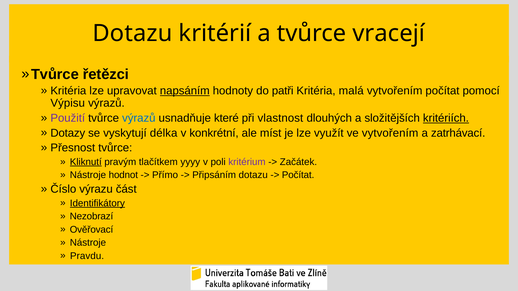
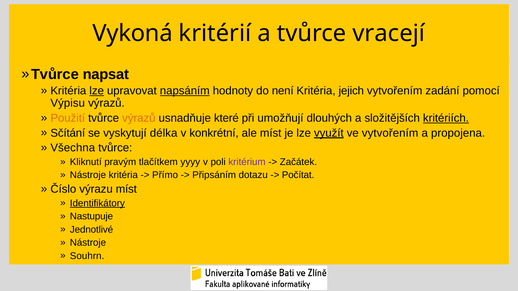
Dotazu at (132, 33): Dotazu -> Vykoná
řetězci: řetězci -> napsat
lze at (97, 91) underline: none -> present
patři: patři -> není
malá: malá -> jejich
vytvořením počítat: počítat -> zadání
Použití colour: purple -> orange
výrazů at (139, 118) colour: blue -> orange
vlastnost: vlastnost -> umožňují
Dotazy: Dotazy -> Sčítání
využít underline: none -> present
zatrhávací: zatrhávací -> propojena
Přesnost: Přesnost -> Všechna
Kliknutí underline: present -> none
Nástroje hodnot: hodnot -> kritéria
výrazu část: část -> míst
Nezobrazí: Nezobrazí -> Nastupuje
Ověřovací: Ověřovací -> Jednotlivé
Pravdu: Pravdu -> Souhrn
